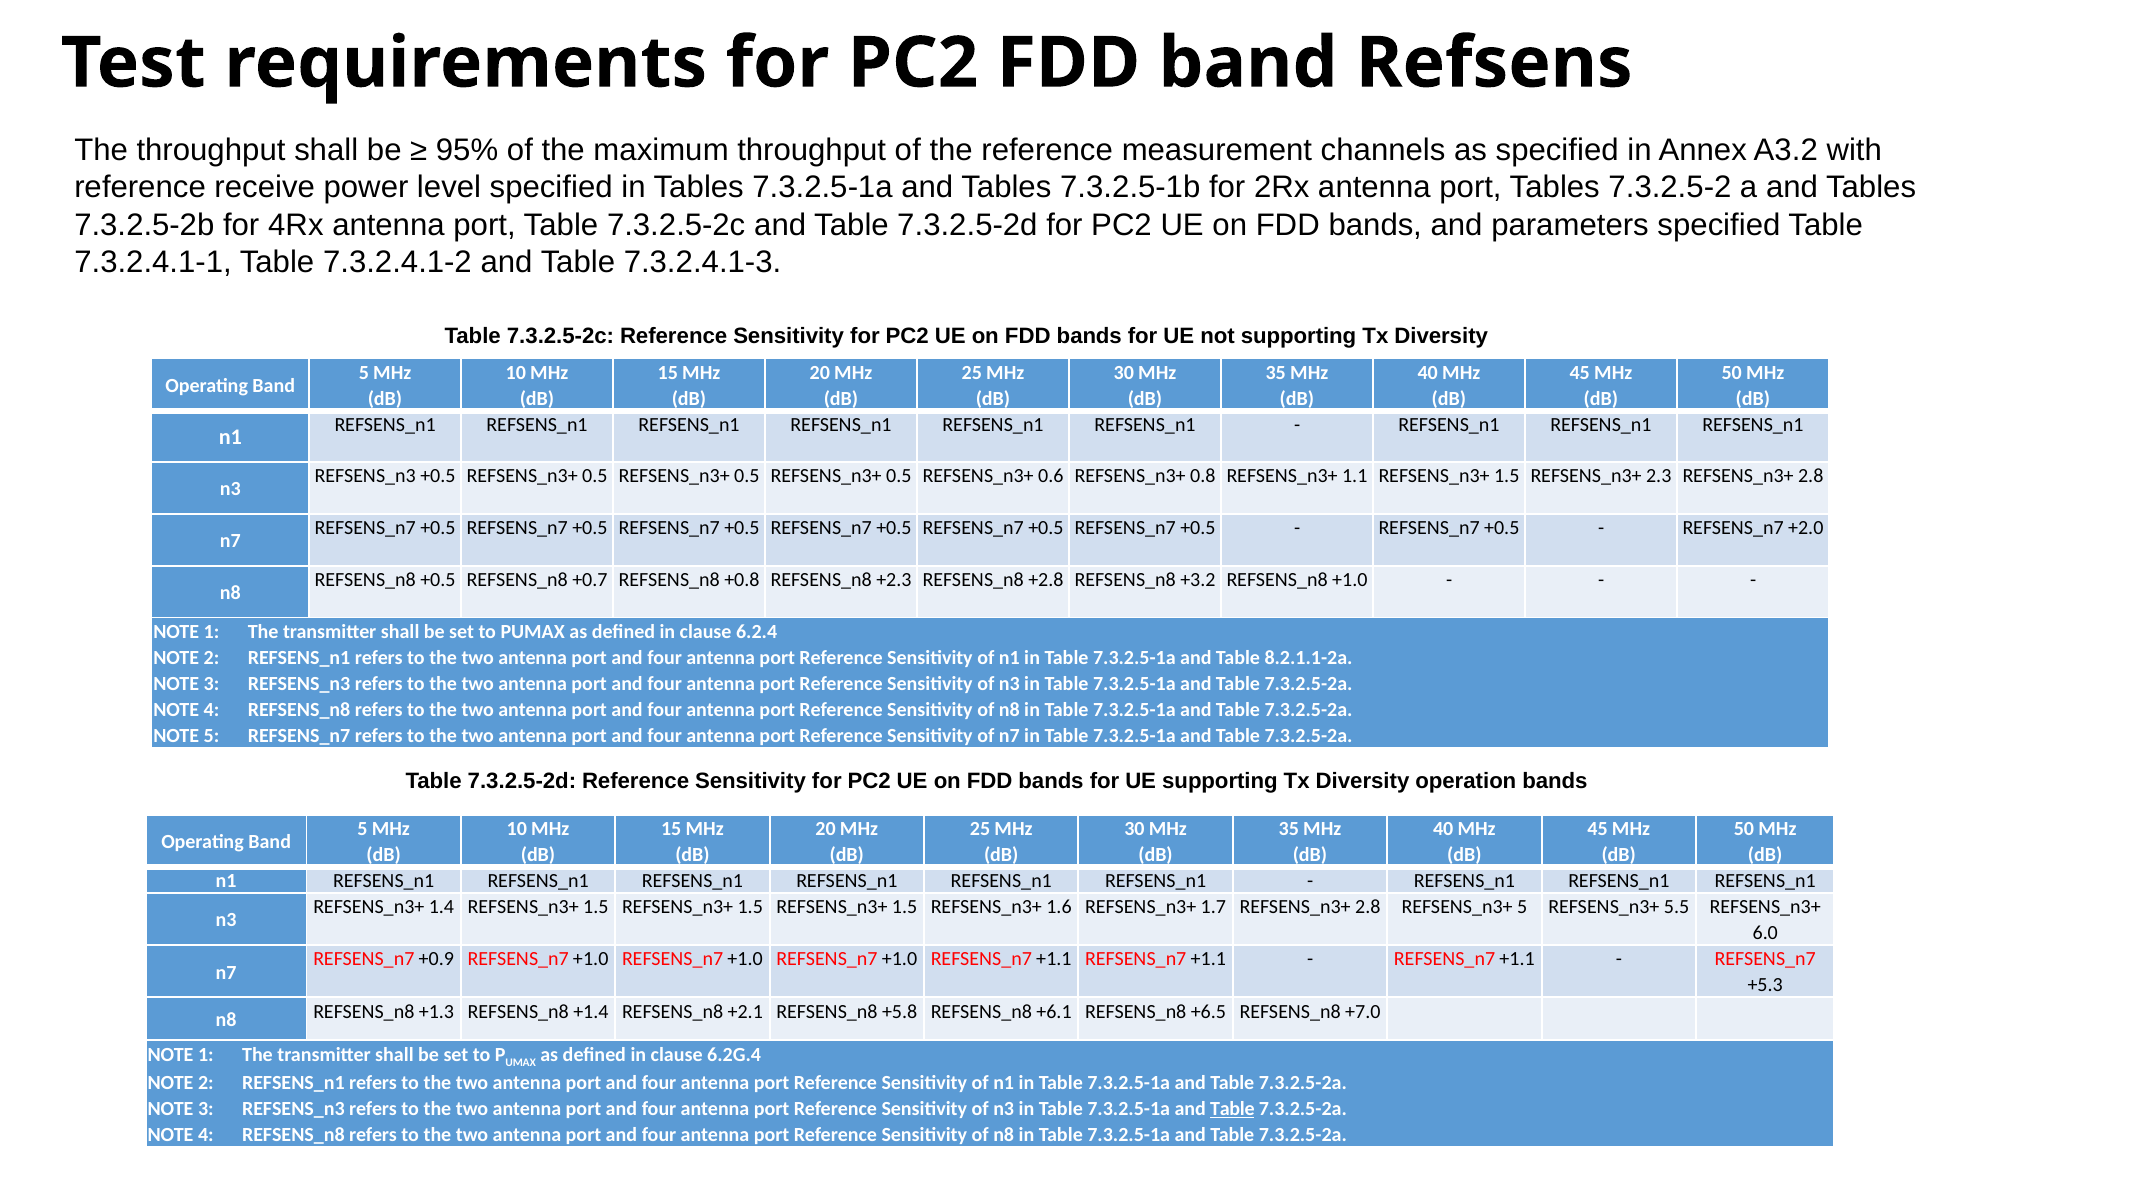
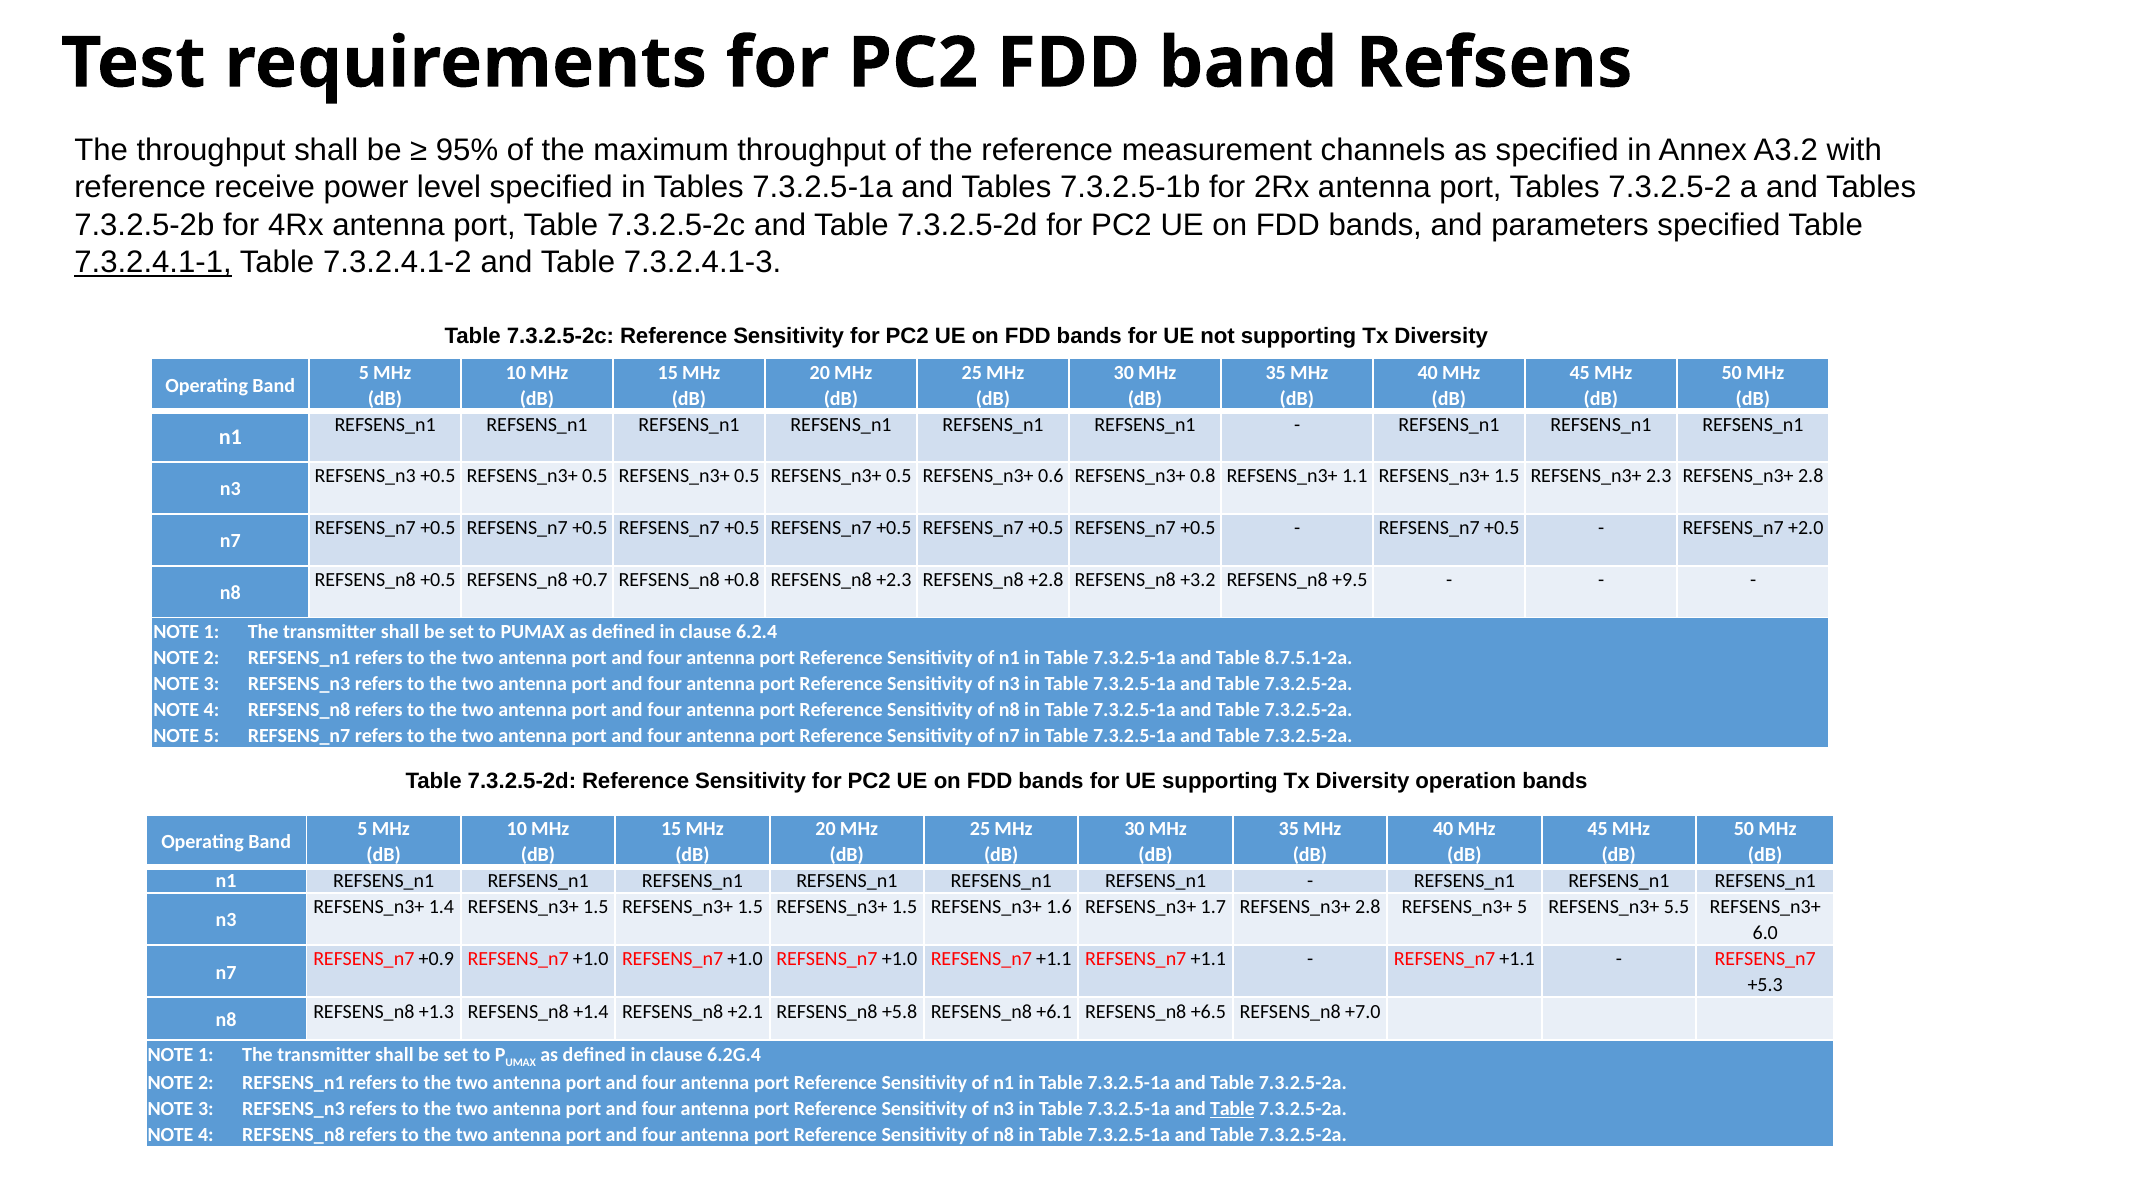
7.3.2.4.1-1 underline: none -> present
+1.0 at (1350, 580): +1.0 -> +9.5
8.2.1.1-2a: 8.2.1.1-2a -> 8.7.5.1-2a
